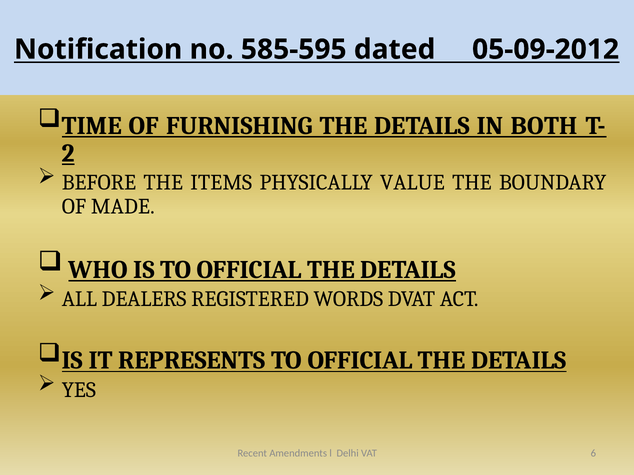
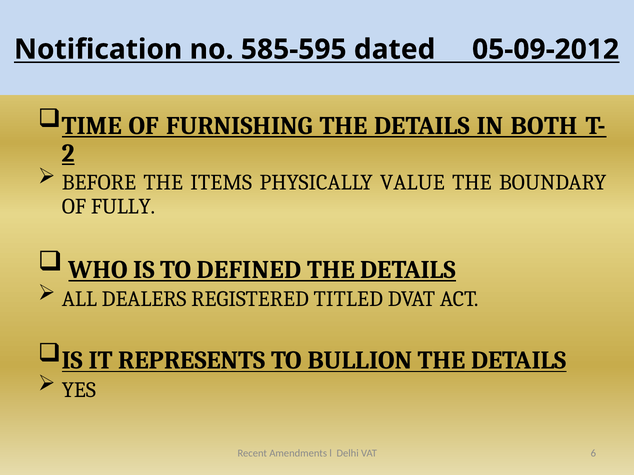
MADE: MADE -> FULLY
IS TO OFFICIAL: OFFICIAL -> DEFINED
WORDS: WORDS -> TITLED
OFFICIAL at (360, 361): OFFICIAL -> BULLION
